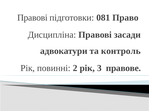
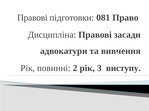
контроль: контроль -> вивчення
правове: правове -> виступу
